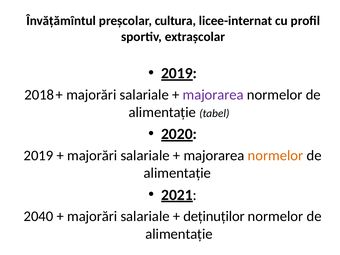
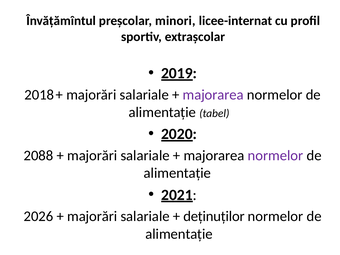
cultura: cultura -> minori
2019 at (38, 156): 2019 -> 2088
normelor at (275, 156) colour: orange -> purple
2040: 2040 -> 2026
